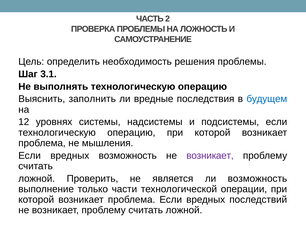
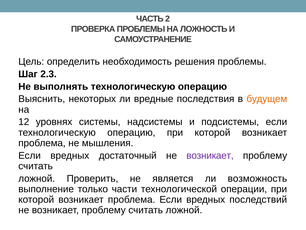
3.1: 3.1 -> 2.3
заполнить: заполнить -> некоторых
будущем colour: blue -> orange
вредных возможность: возможность -> достаточный
